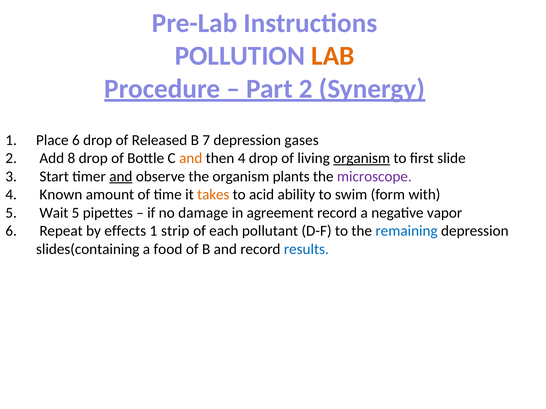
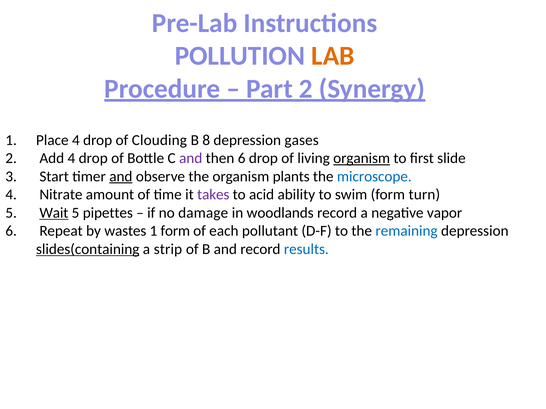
Place 6: 6 -> 4
Released: Released -> Clouding
7: 7 -> 8
Add 8: 8 -> 4
and at (191, 158) colour: orange -> purple
then 4: 4 -> 6
microscope colour: purple -> blue
Known: Known -> Nitrate
takes colour: orange -> purple
with: with -> turn
Wait underline: none -> present
agreement: agreement -> woodlands
effects: effects -> wastes
1 strip: strip -> form
slides(containing underline: none -> present
food: food -> strip
